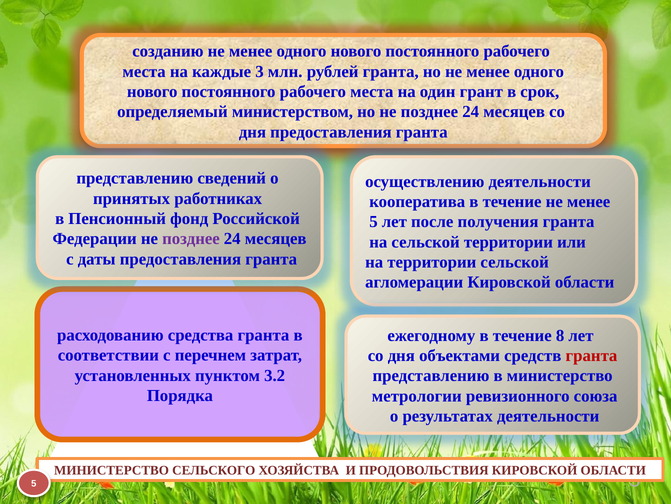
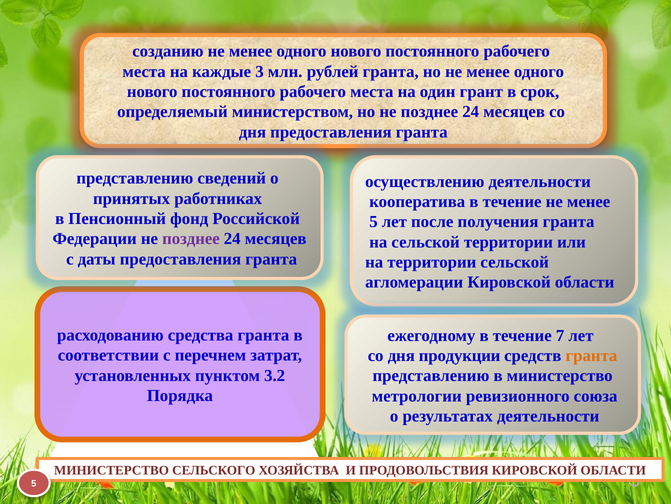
8: 8 -> 7
объектами: объектами -> продукции
гранта at (591, 355) colour: red -> orange
